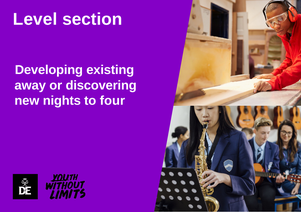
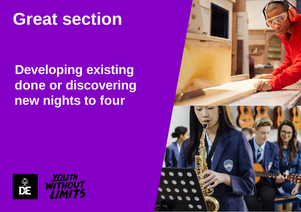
Level: Level -> Great
away: away -> done
